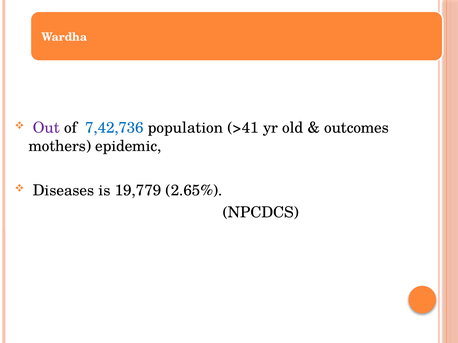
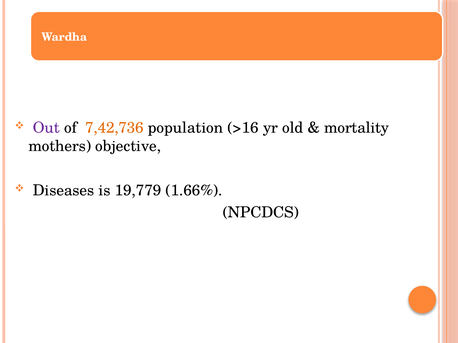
7,42,736 colour: blue -> orange
>41: >41 -> >16
outcomes: outcomes -> mortality
epidemic: epidemic -> objective
2.65%: 2.65% -> 1.66%
